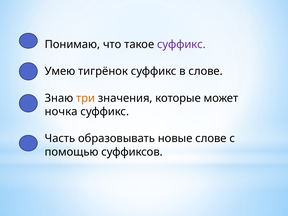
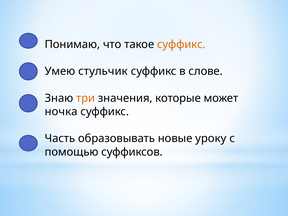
суффикс at (181, 44) colour: purple -> orange
тигрёнок: тигрёнок -> стульчик
новые слове: слове -> уроку
